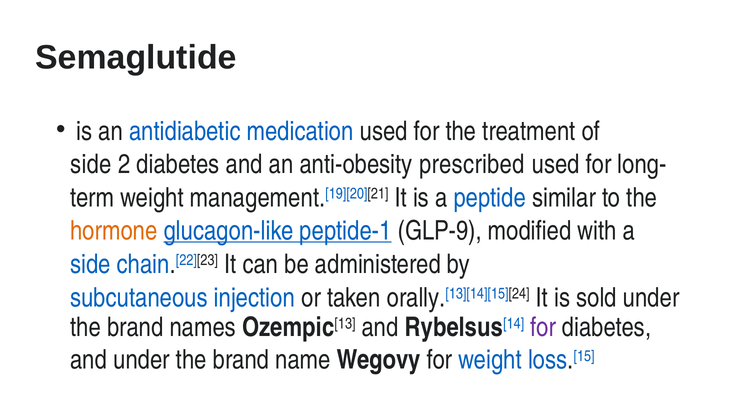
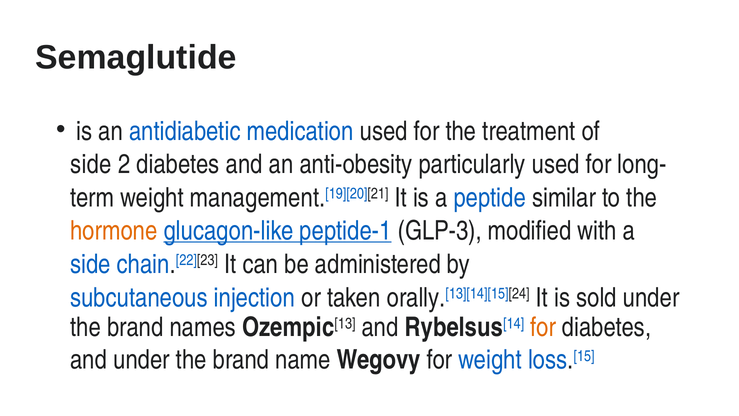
prescribed: prescribed -> particularly
GLP-9: GLP-9 -> GLP-3
for at (543, 327) colour: purple -> orange
